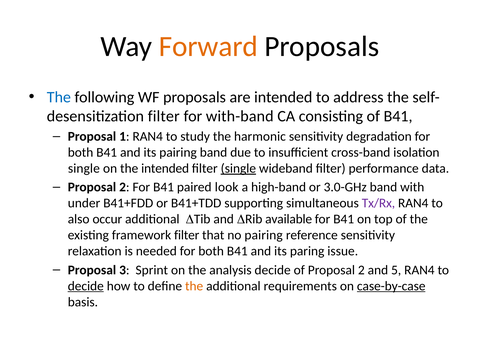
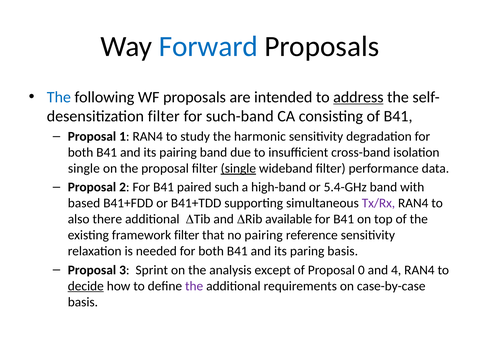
Forward colour: orange -> blue
address underline: none -> present
with-band: with-band -> such-band
the intended: intended -> proposal
look: look -> such
3.0-GHz: 3.0-GHz -> 5.4-GHz
under: under -> based
occur: occur -> there
paring issue: issue -> basis
analysis decide: decide -> except
of Proposal 2: 2 -> 0
5: 5 -> 4
the at (194, 286) colour: orange -> purple
case-by-case underline: present -> none
